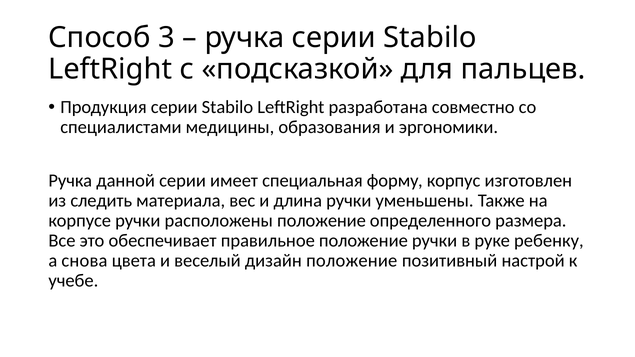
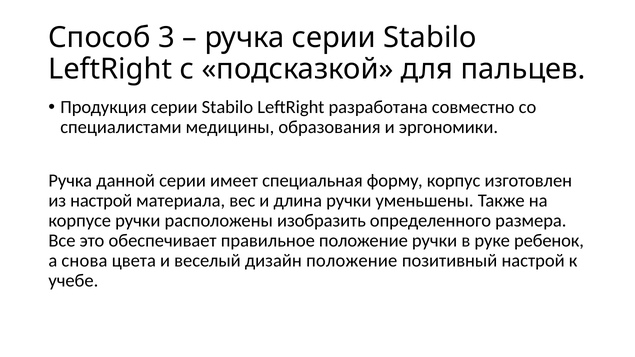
из следить: следить -> настрой
расположены положение: положение -> изобразить
ребенку: ребенку -> ребенок
